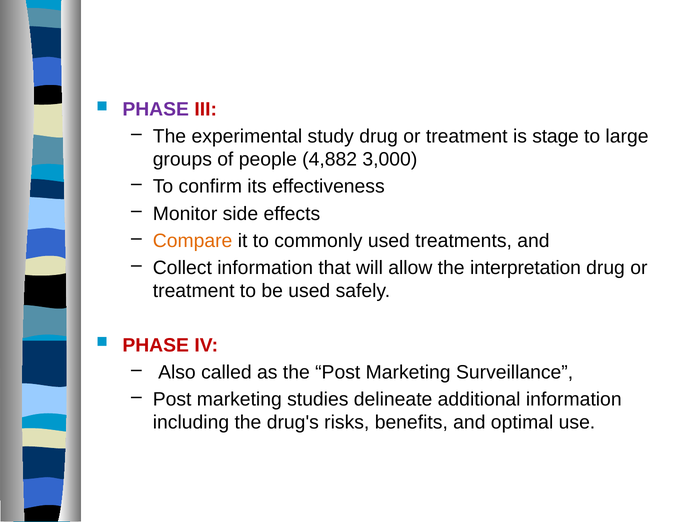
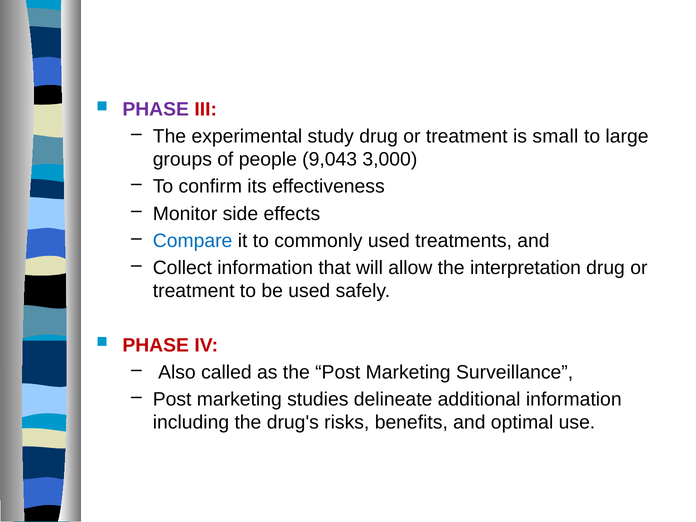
stage: stage -> small
4,882: 4,882 -> 9,043
Compare colour: orange -> blue
